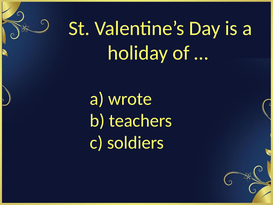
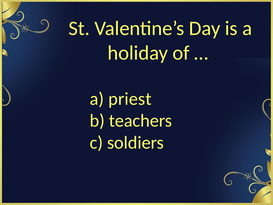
wrote: wrote -> priest
